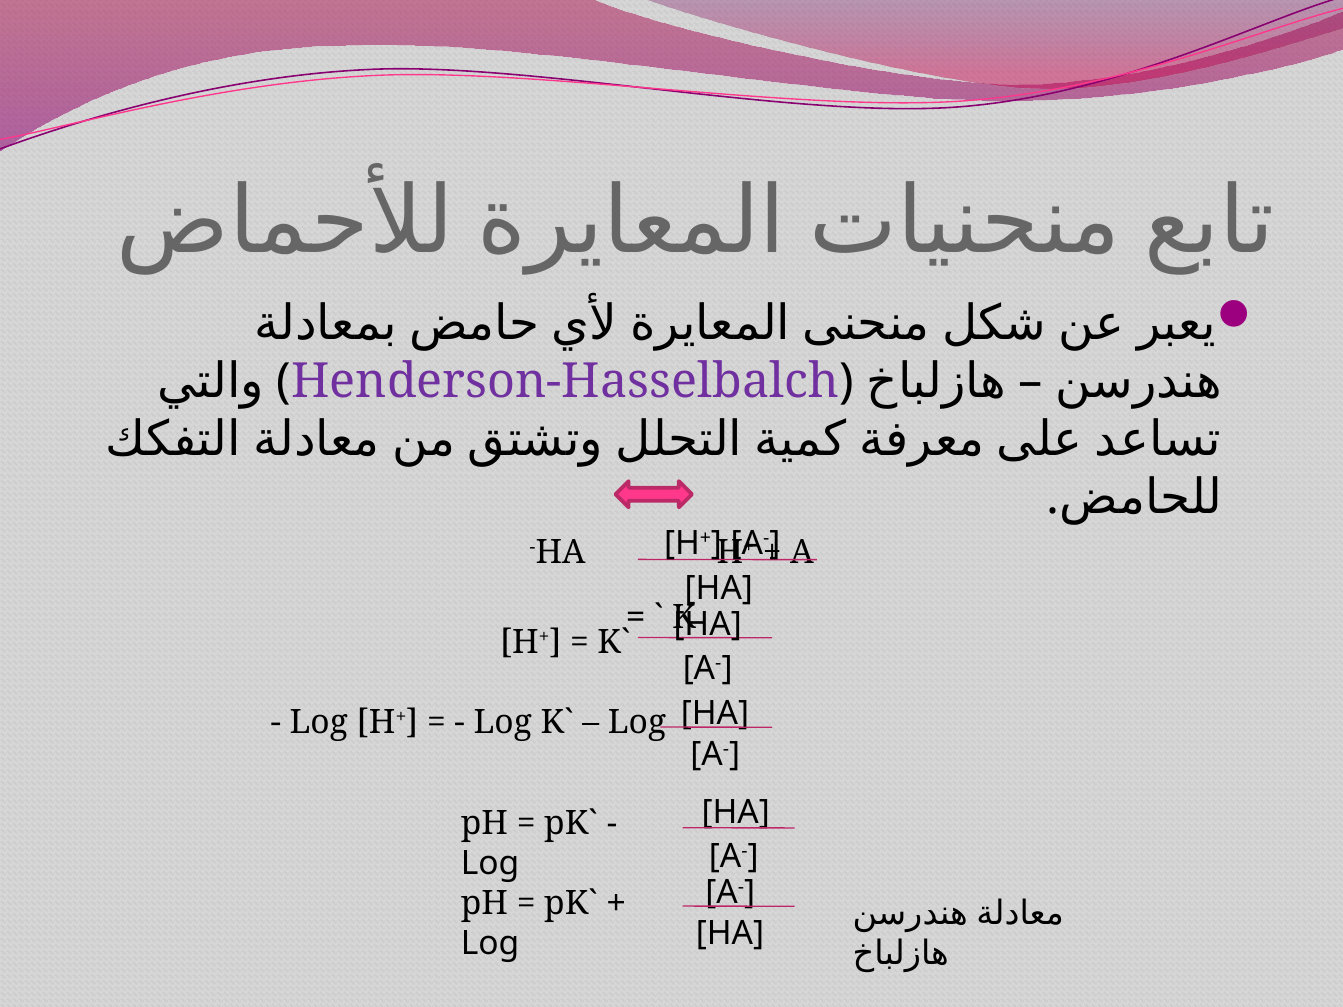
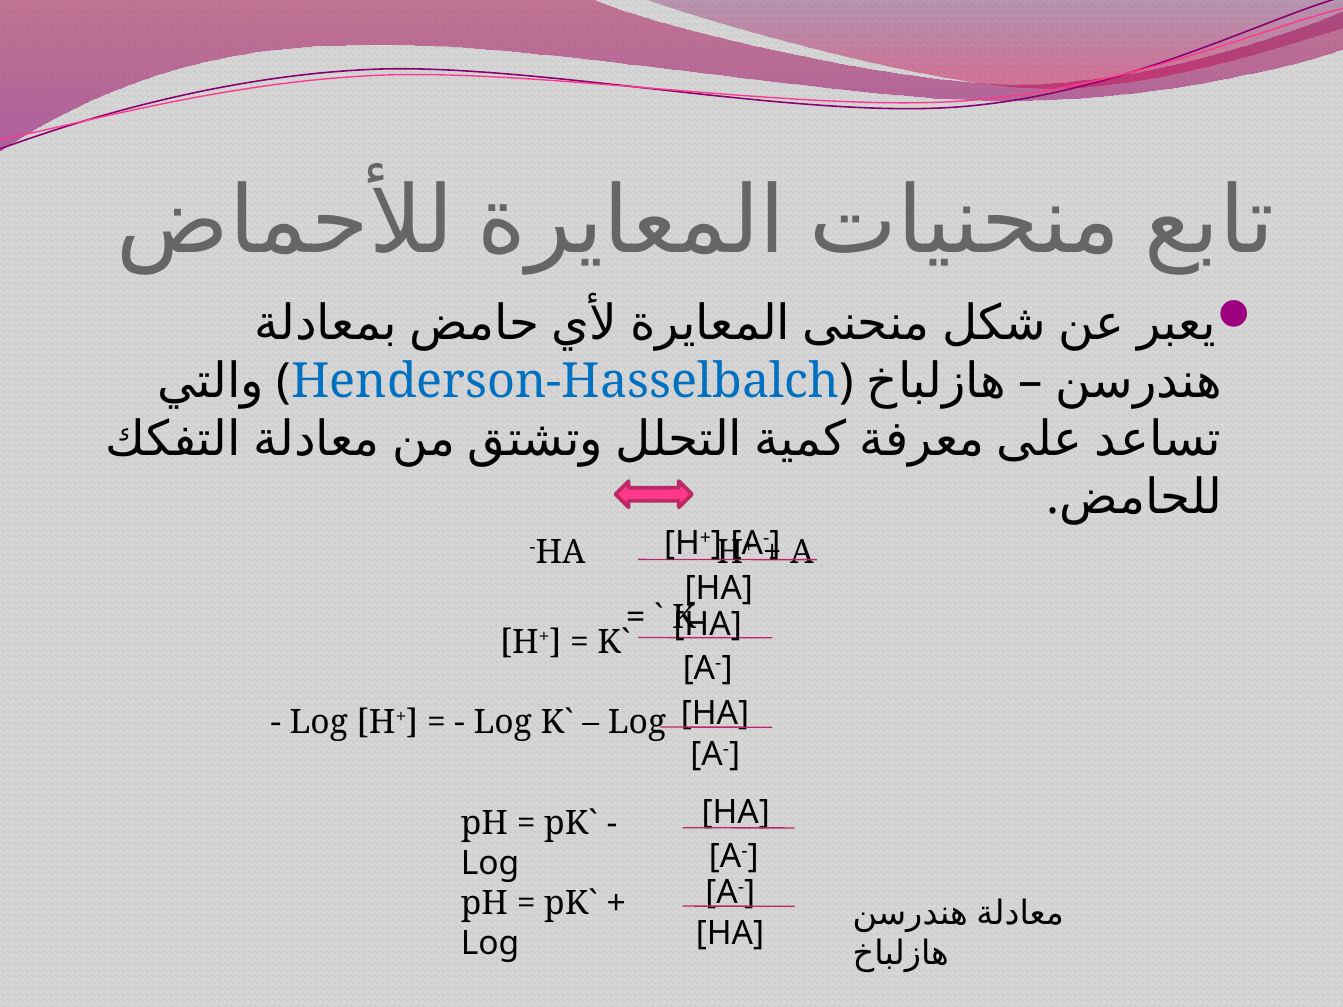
Henderson-Hasselbalch colour: purple -> blue
